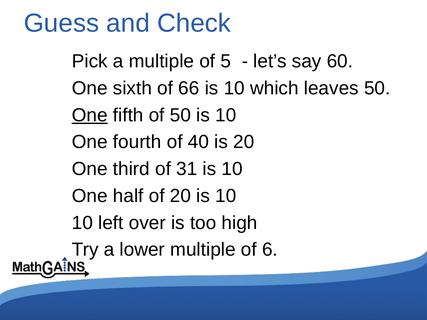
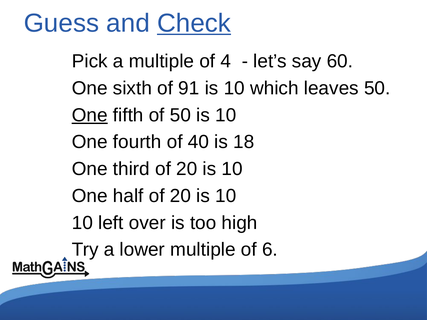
Check underline: none -> present
5: 5 -> 4
66: 66 -> 91
is 20: 20 -> 18
third of 31: 31 -> 20
